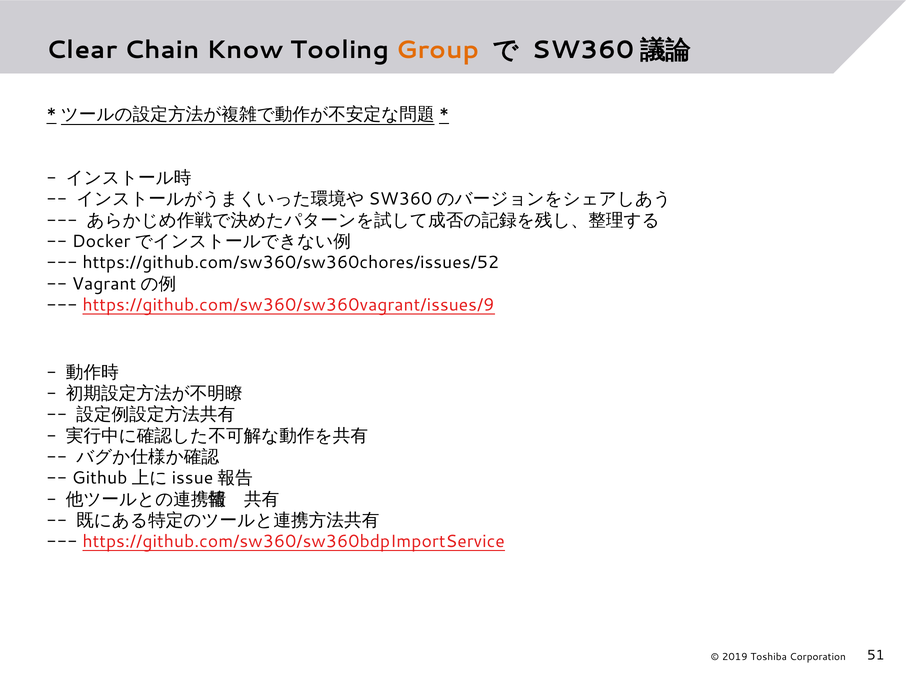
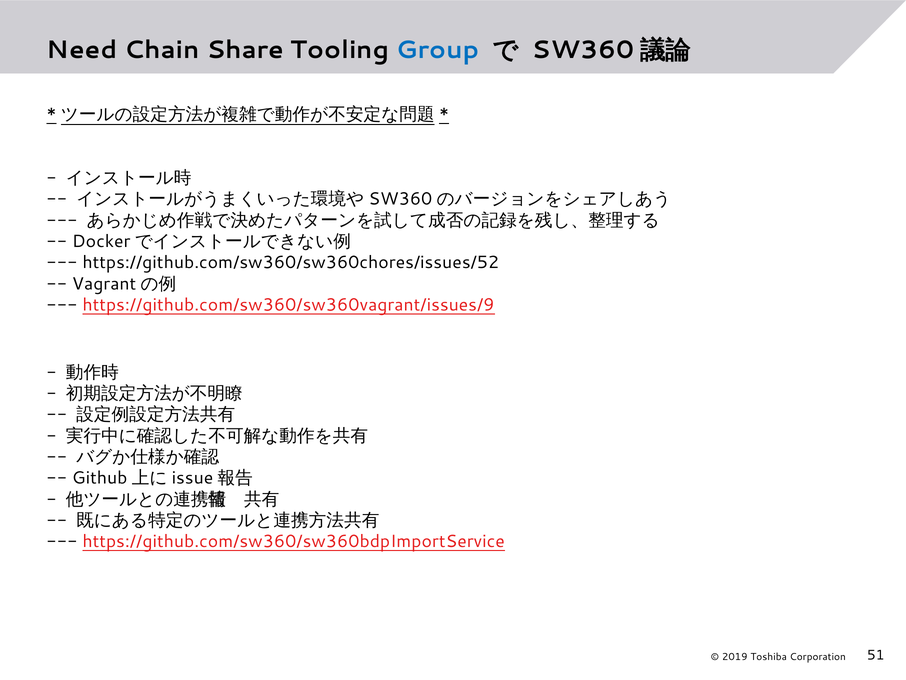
Clear: Clear -> Need
Know: Know -> Share
Group colour: orange -> blue
